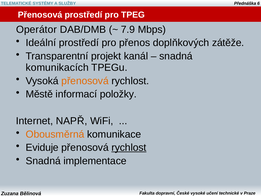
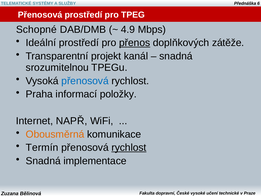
Operátor: Operátor -> Schopné
7.9: 7.9 -> 4.9
přenos underline: none -> present
komunikacích: komunikacích -> srozumitelnou
přenosová at (85, 81) colour: orange -> blue
Městě: Městě -> Praha
Eviduje: Eviduje -> Termín
